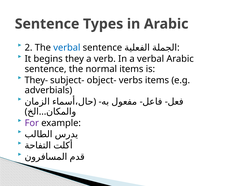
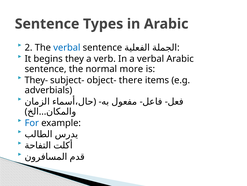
normal items: items -> more
verbs: verbs -> there
For colour: purple -> blue
